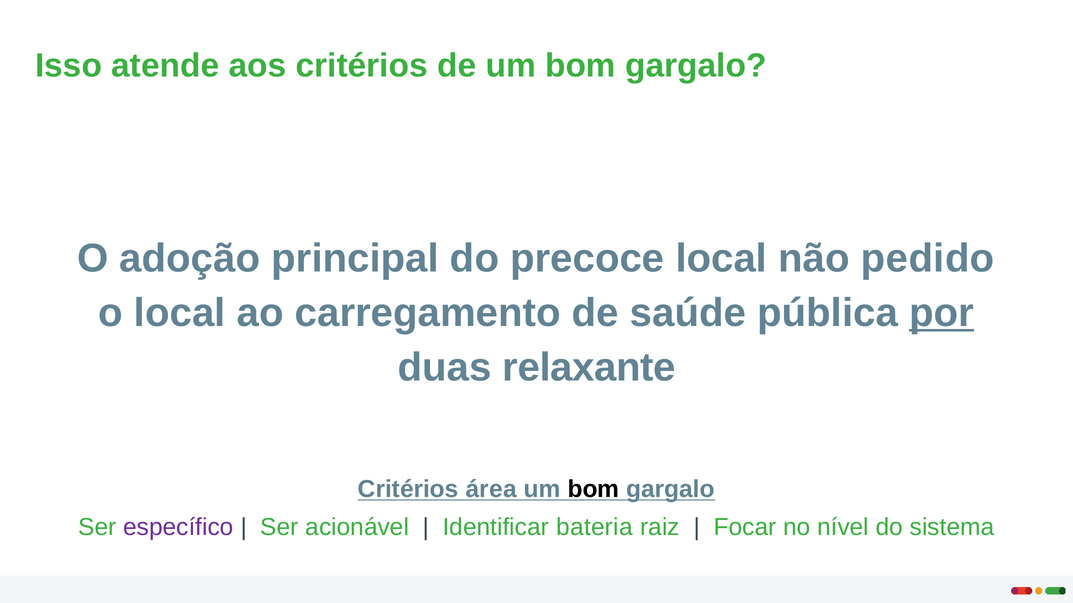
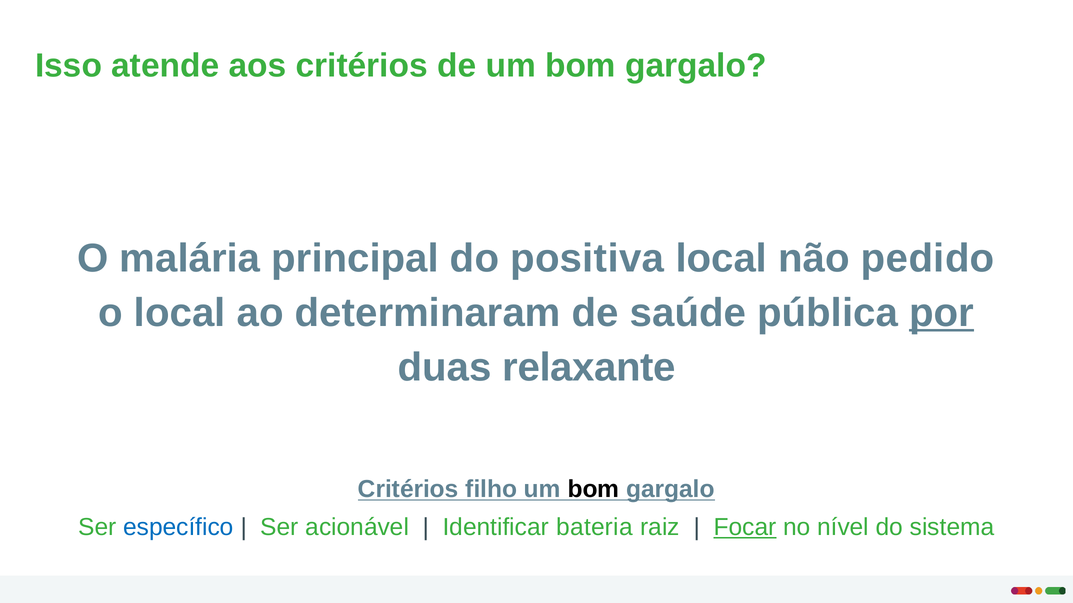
adoção: adoção -> malária
precoce: precoce -> positiva
carregamento: carregamento -> determinaram
área: área -> filho
específico colour: purple -> blue
Focar underline: none -> present
